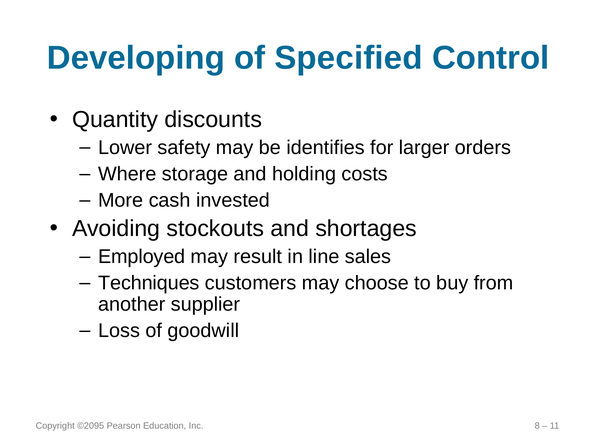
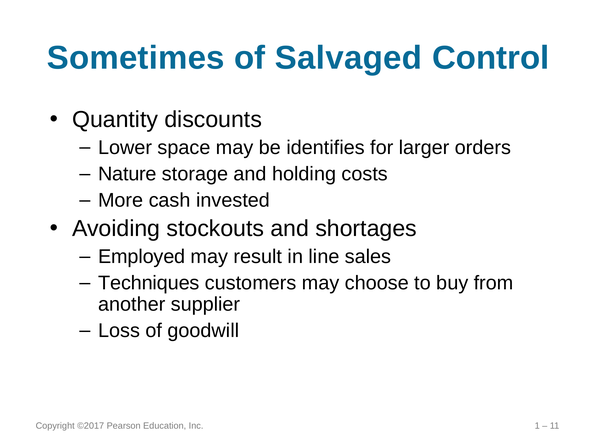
Developing: Developing -> Sometimes
Specified: Specified -> Salvaged
safety: safety -> space
Where: Where -> Nature
©2095: ©2095 -> ©2017
8: 8 -> 1
